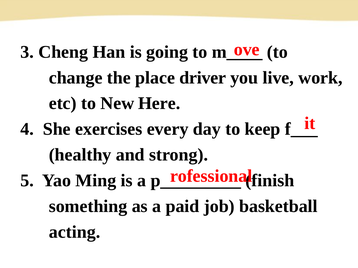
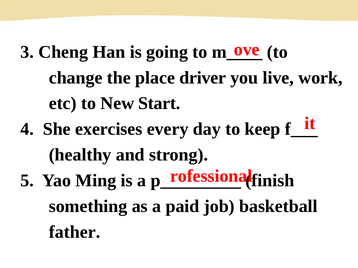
Here: Here -> Start
acting: acting -> father
